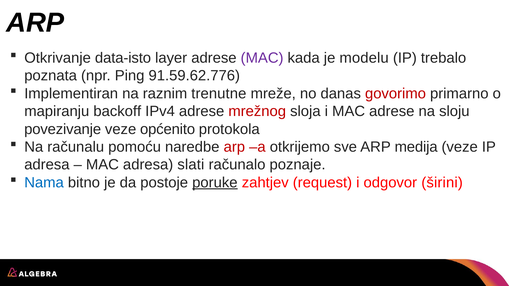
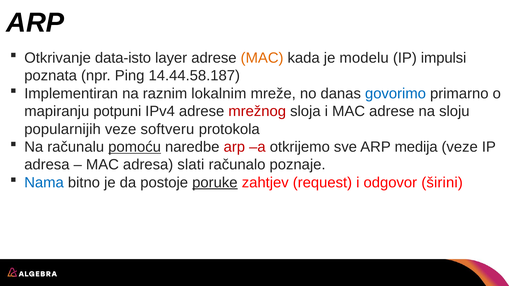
MAC at (262, 58) colour: purple -> orange
trebalo: trebalo -> impulsi
91.59.62.776: 91.59.62.776 -> 14.44.58.187
trenutne: trenutne -> lokalnim
govorimo colour: red -> blue
backoff: backoff -> potpuni
povezivanje: povezivanje -> popularnijih
općenito: općenito -> softveru
pomoću underline: none -> present
